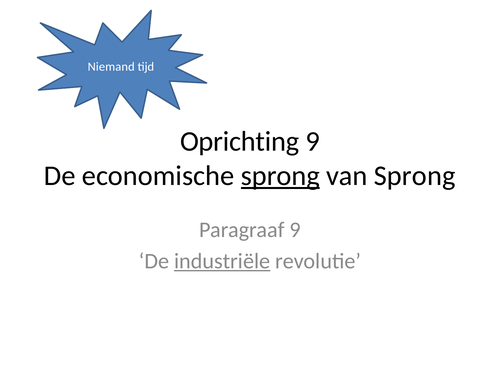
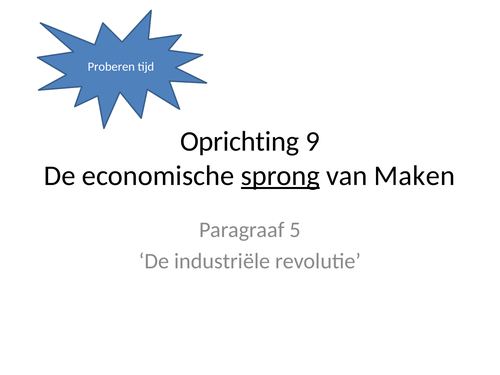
Niemand: Niemand -> Proberen
van Sprong: Sprong -> Maken
Paragraaf 9: 9 -> 5
industriële underline: present -> none
